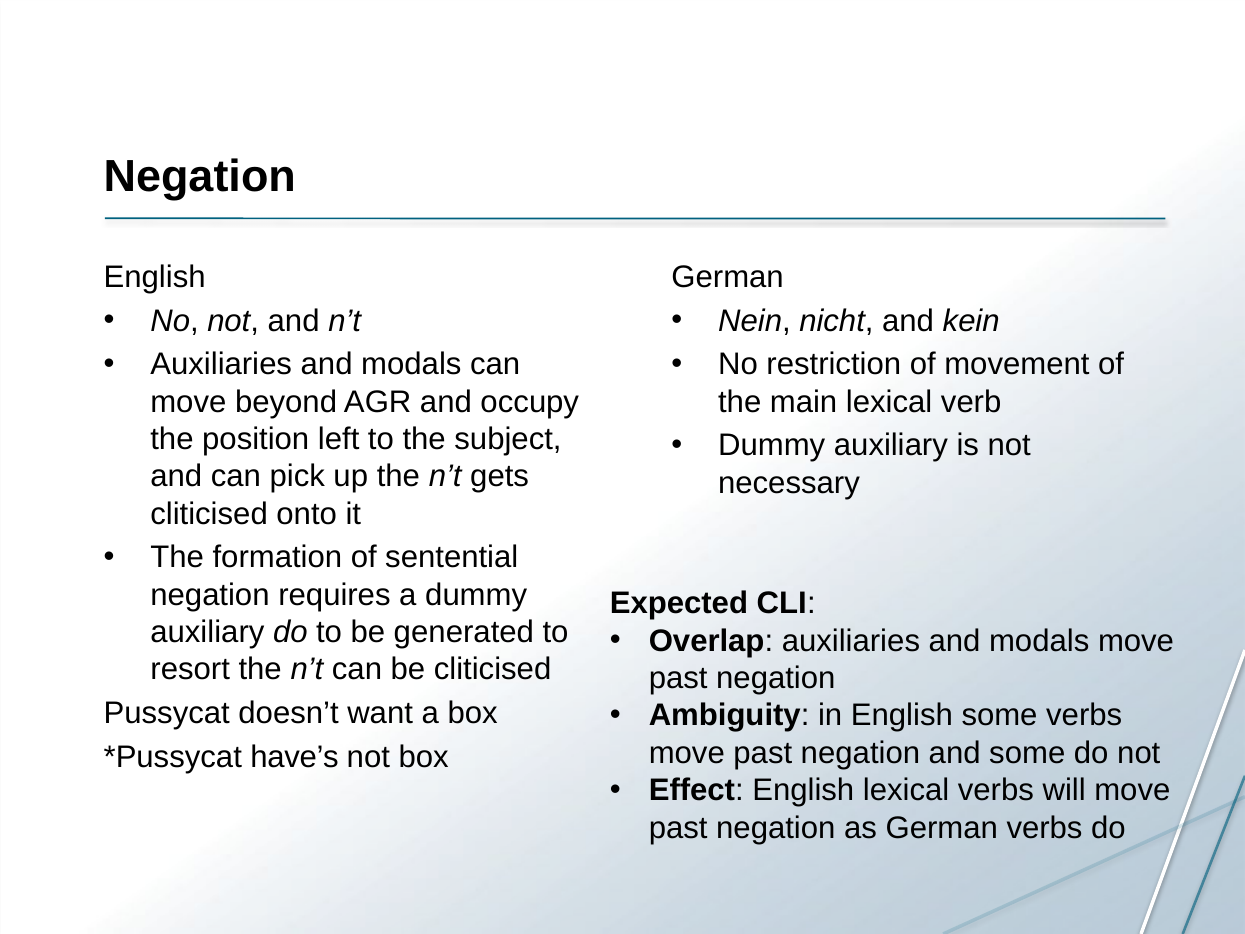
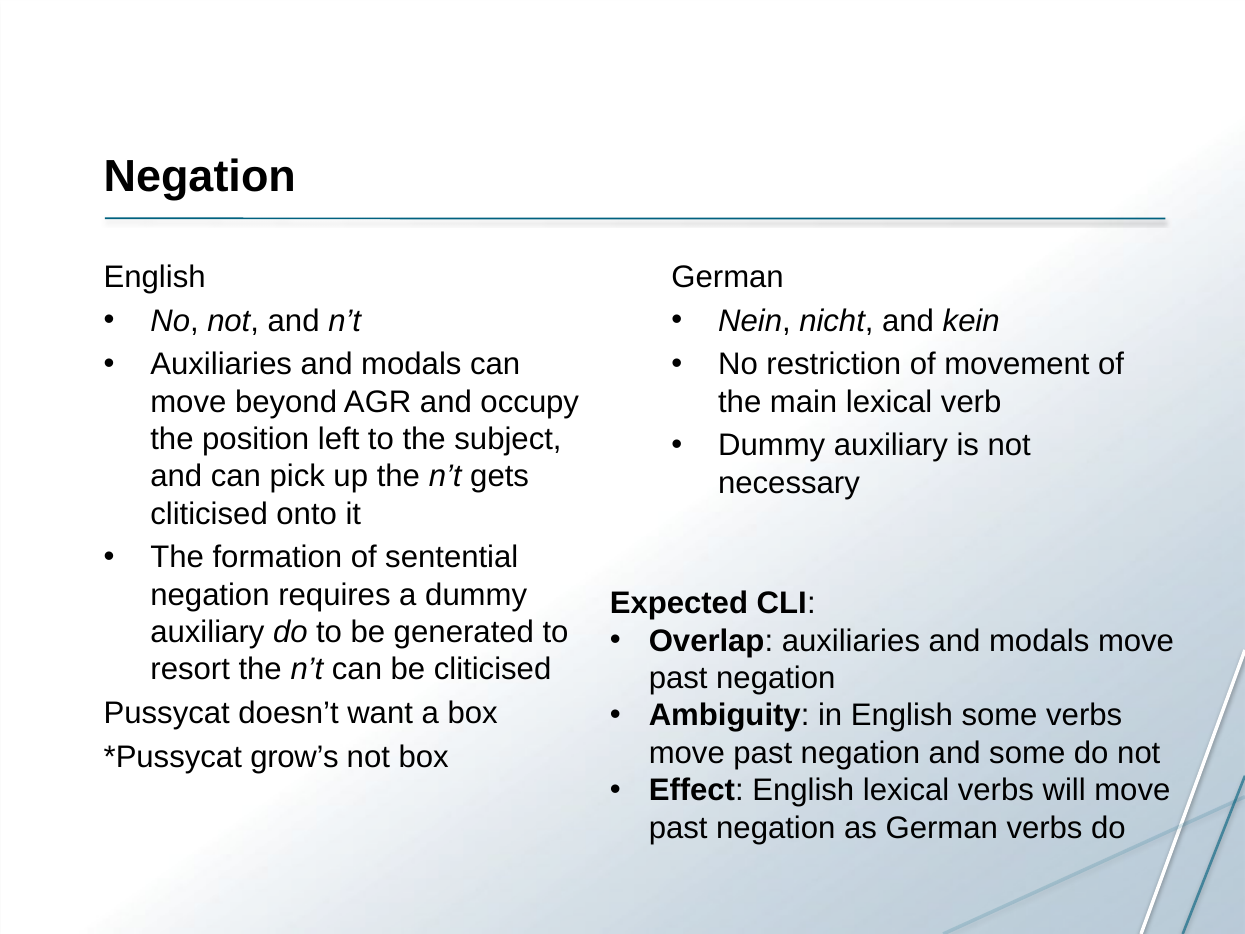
have’s: have’s -> grow’s
